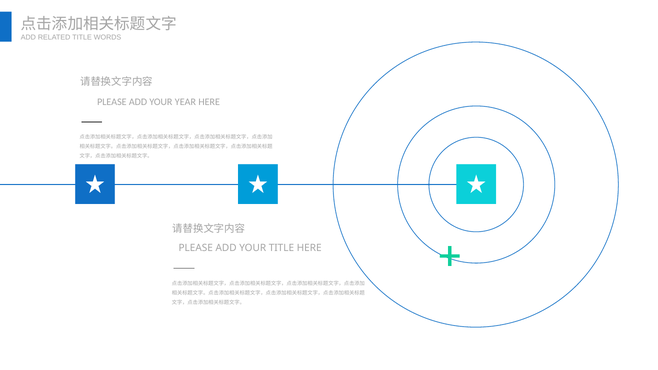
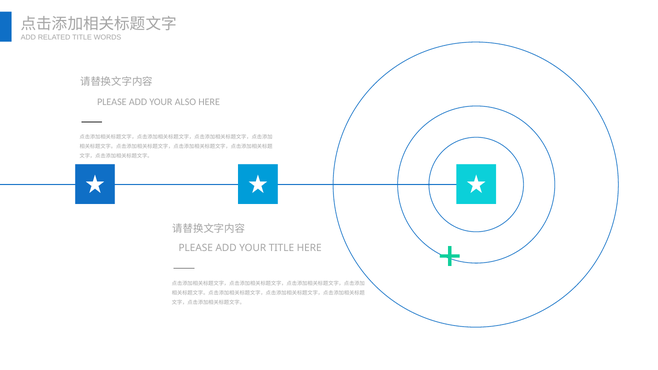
YEAR: YEAR -> ALSO
